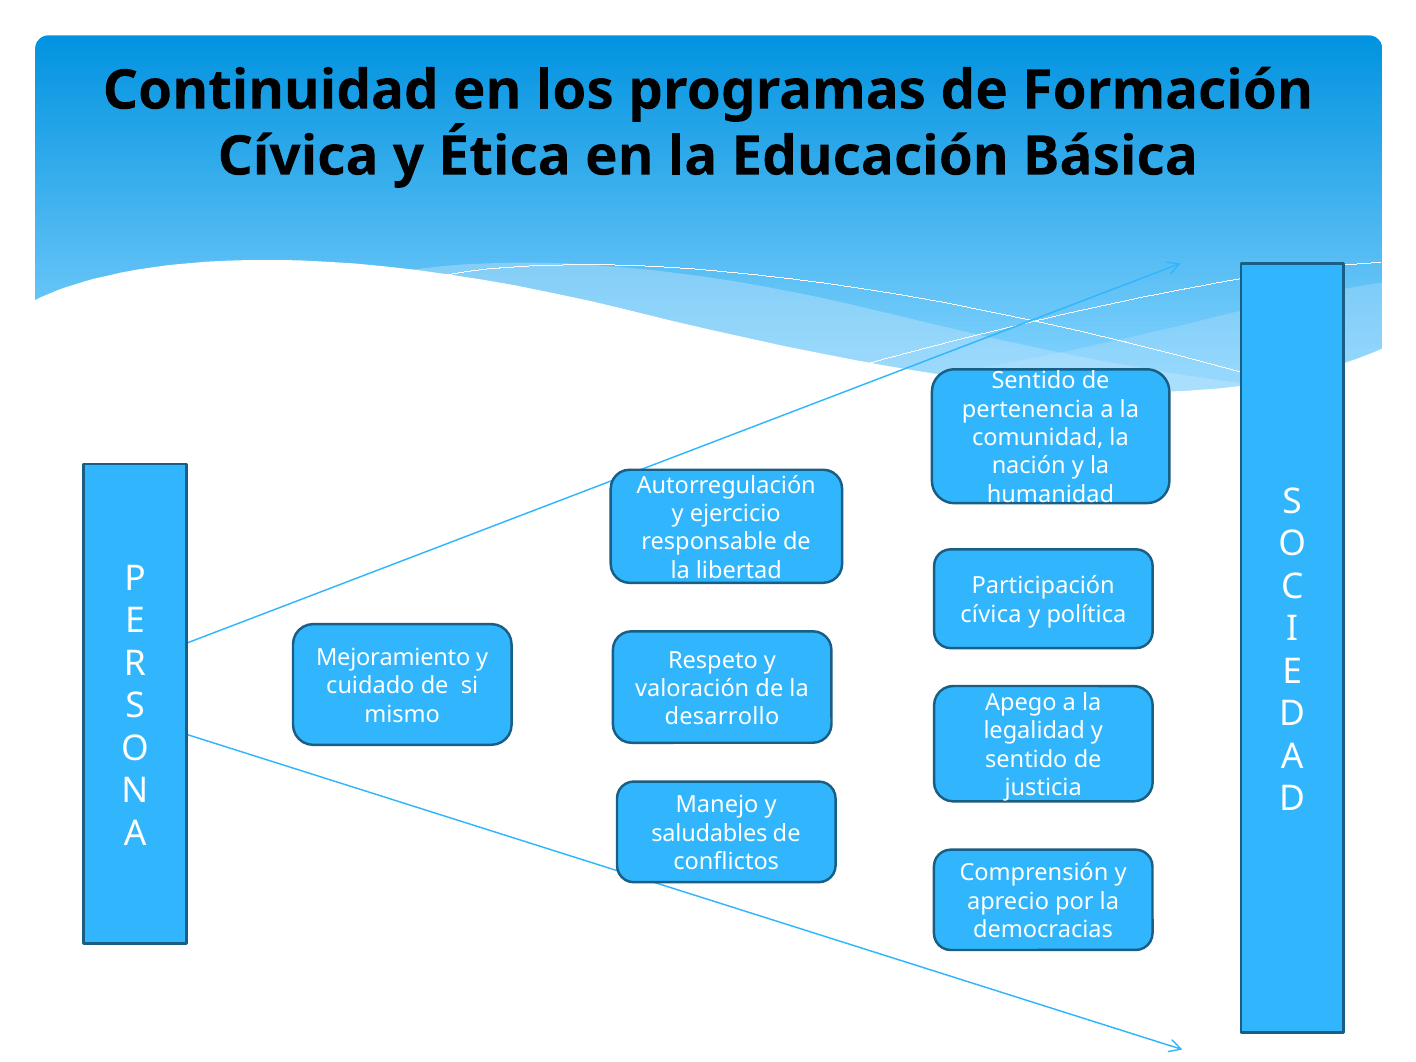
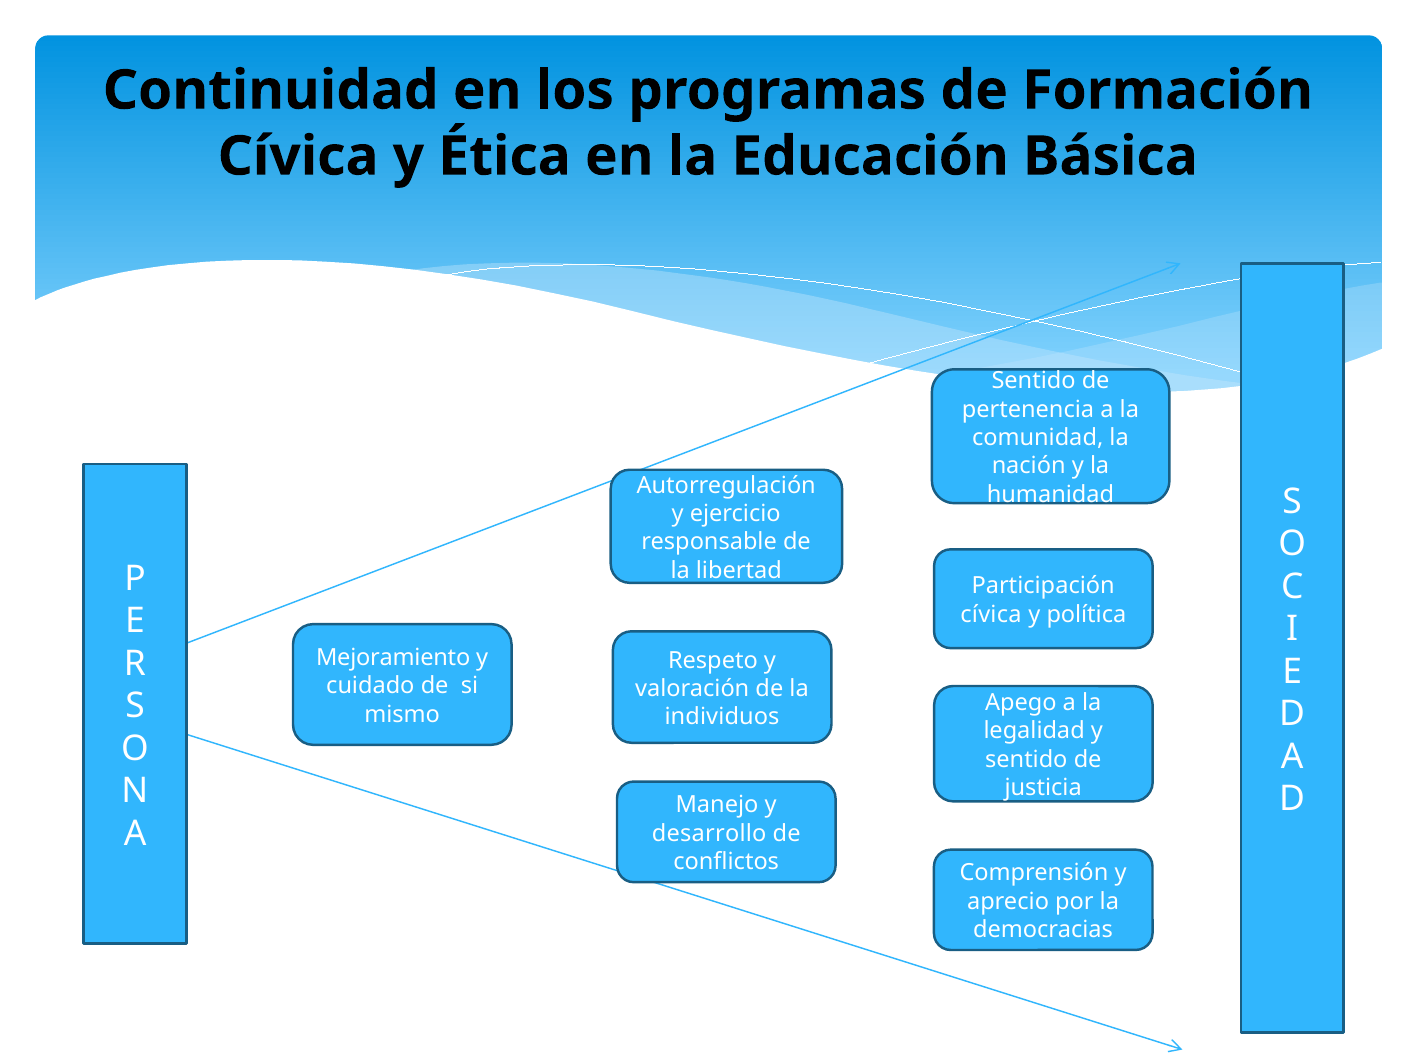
desarrollo: desarrollo -> individuos
saludables: saludables -> desarrollo
